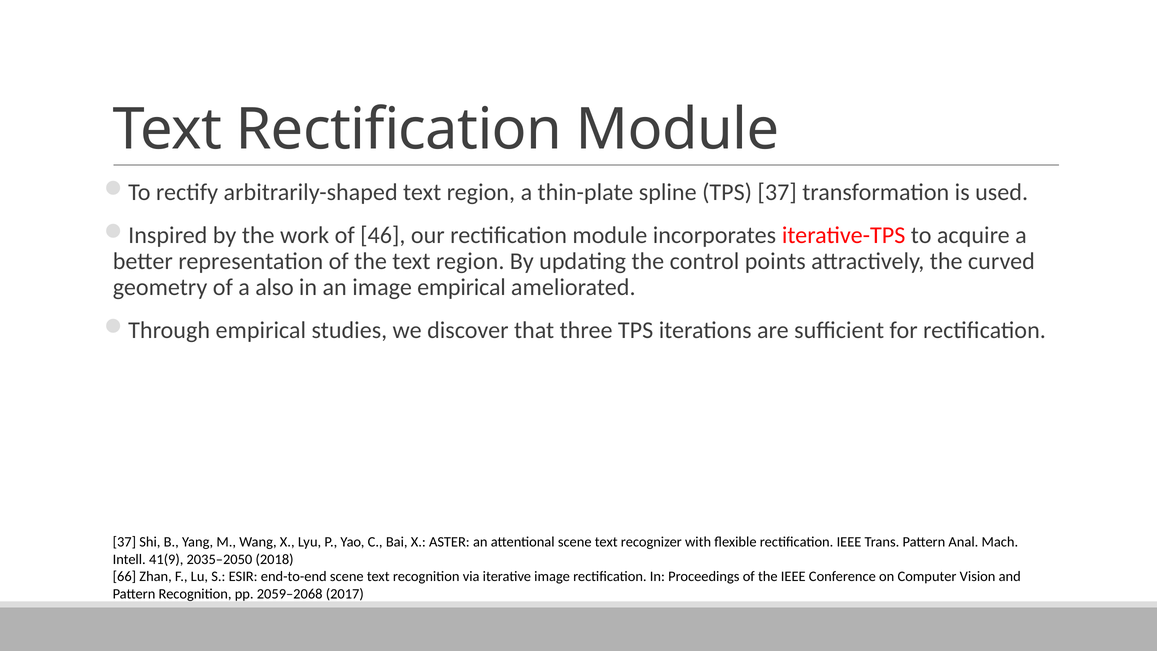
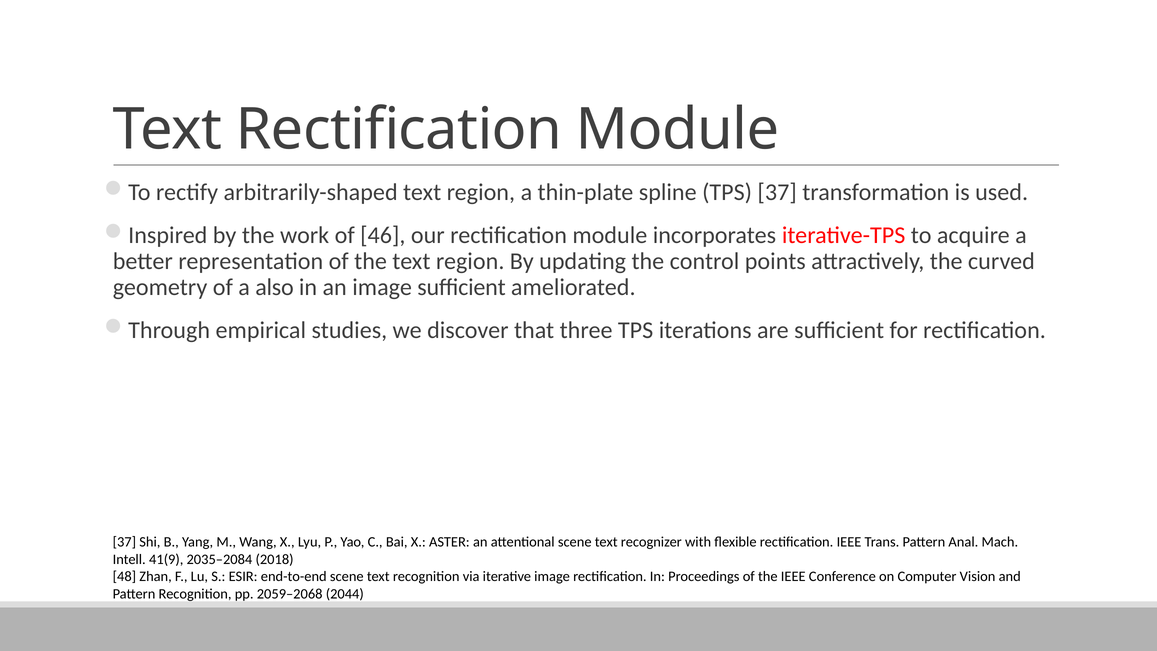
image empirical: empirical -> suﬃcient
2035–2050: 2035–2050 -> 2035–2084
66: 66 -> 48
2017: 2017 -> 2044
